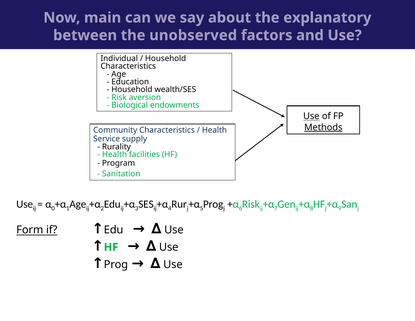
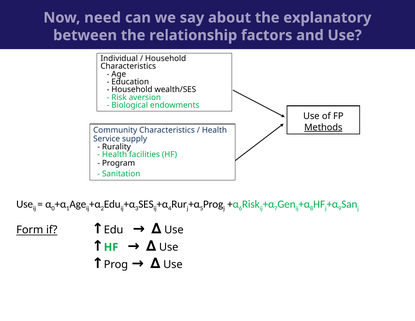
main: main -> need
unobserved: unobserved -> relationship
Use at (311, 116) underline: present -> none
